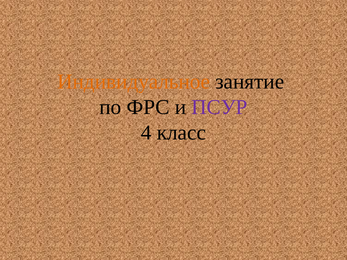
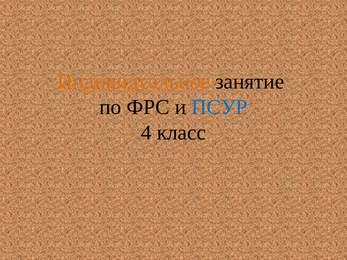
ПСУР colour: purple -> blue
